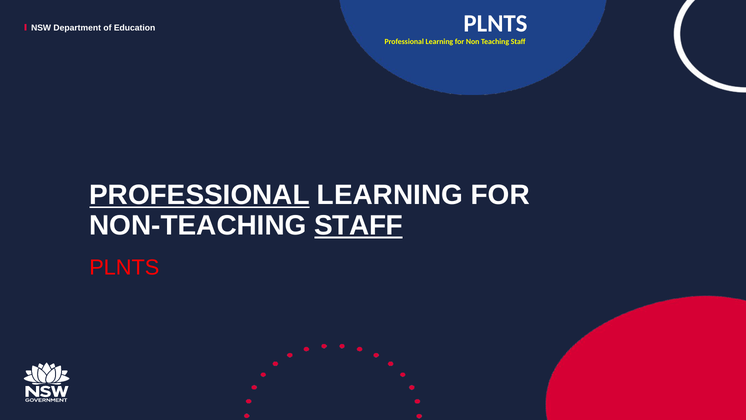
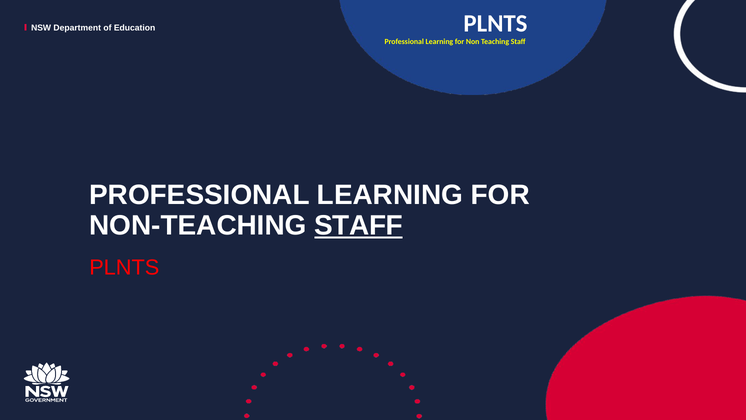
PROFESSIONAL at (199, 195) underline: present -> none
